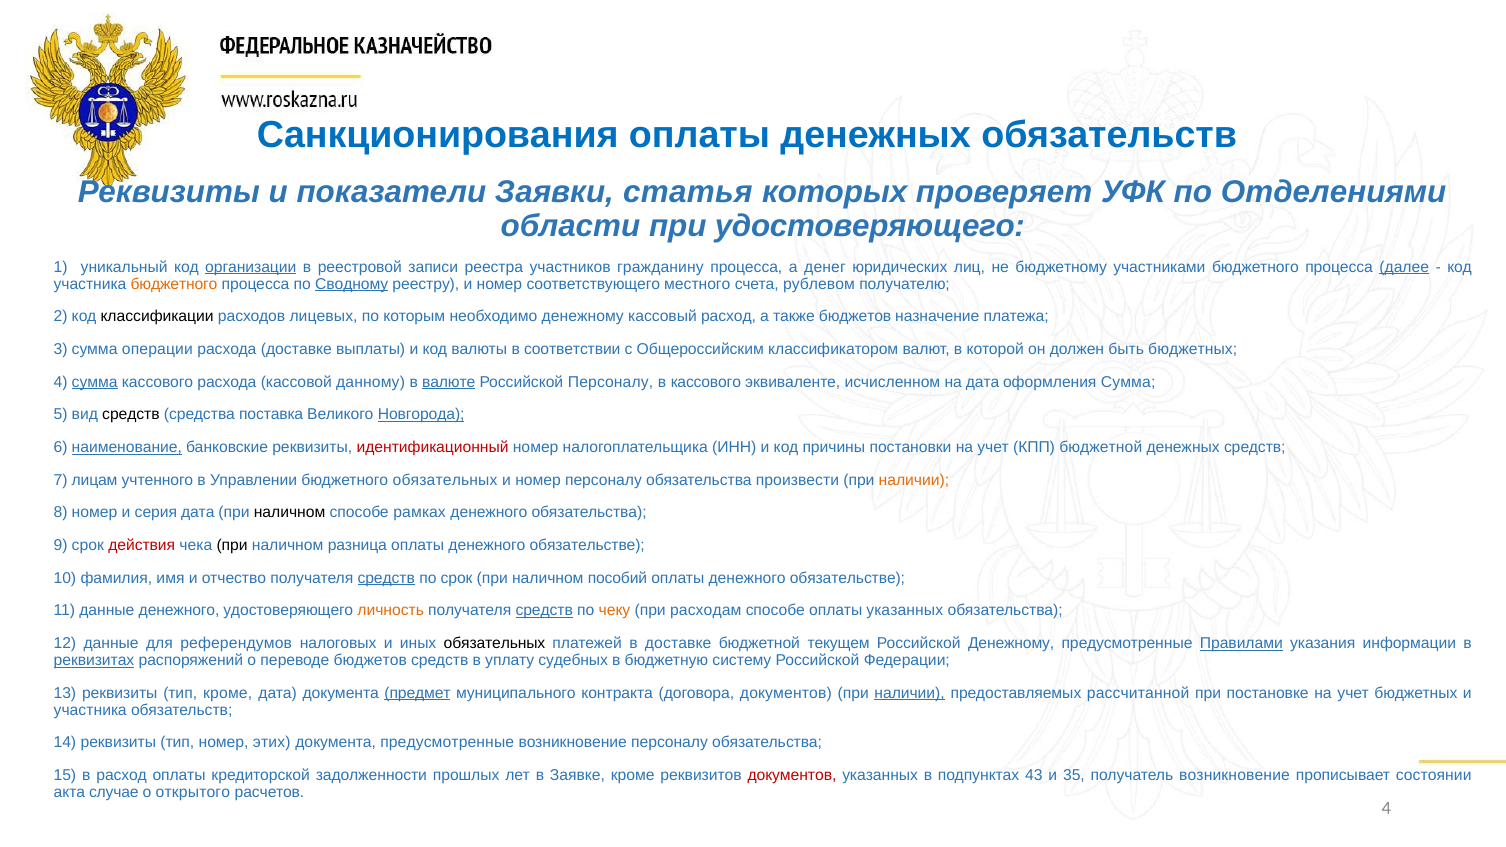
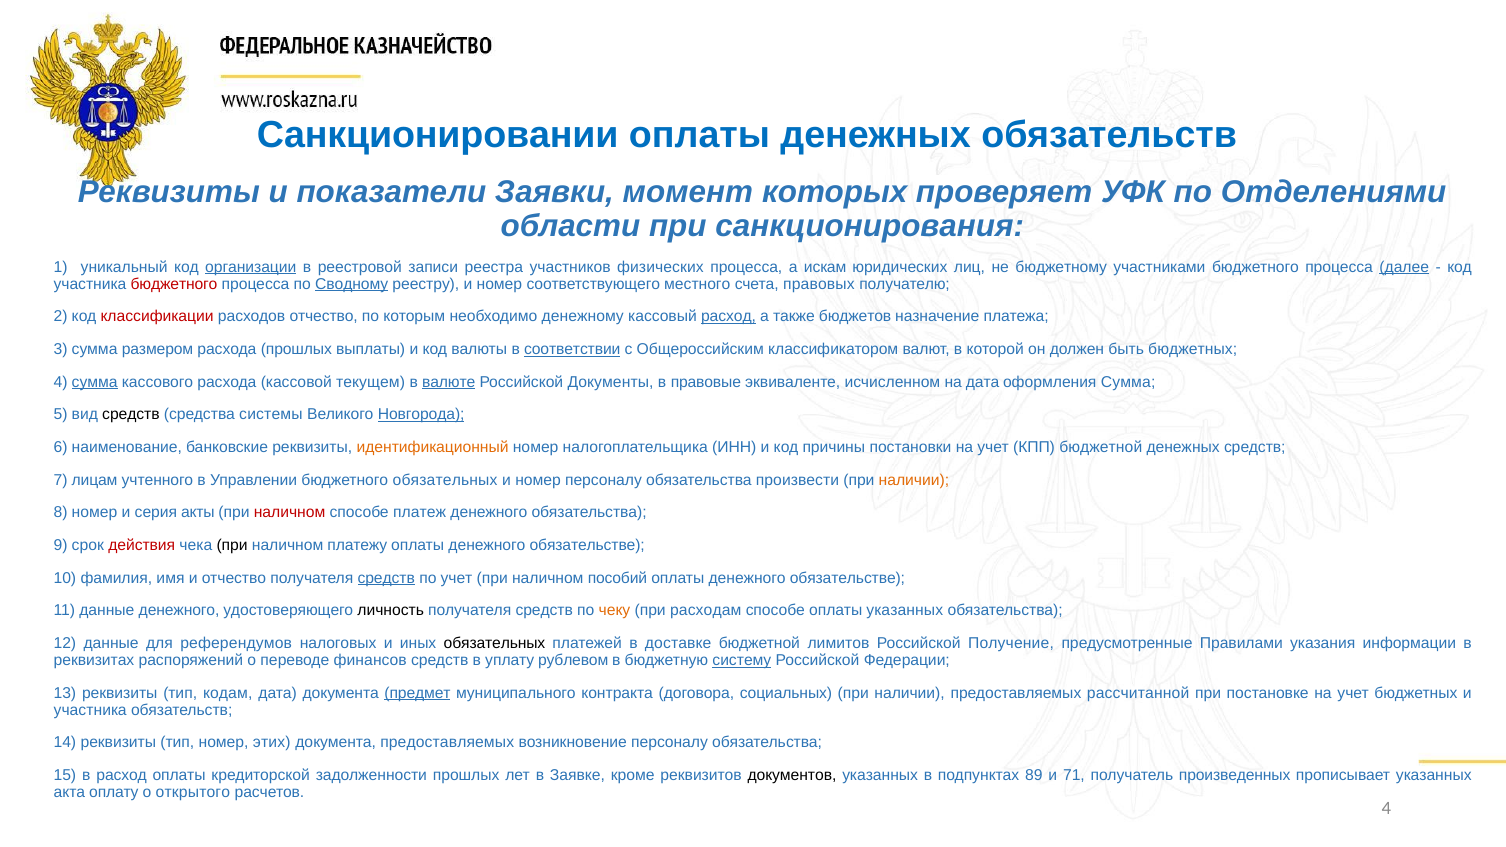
Санкционирования: Санкционирования -> Санкционировании
статья: статья -> момент
при удостоверяющего: удостоверяющего -> санкционирования
гражданину: гражданину -> физических
денег: денег -> искам
бюджетного at (174, 284) colour: orange -> red
рублевом: рублевом -> правовых
классификации colour: black -> red
расходов лицевых: лицевых -> отчество
расход at (728, 317) underline: none -> present
операции: операции -> размером
расхода доставке: доставке -> прошлых
соответствии underline: none -> present
данному: данному -> текущем
Российской Персоналу: Персоналу -> Документы
в кассового: кассового -> правовые
поставка: поставка -> системы
наименование underline: present -> none
идентификационный colour: red -> orange
серия дата: дата -> акты
наличном at (290, 513) colour: black -> red
рамках: рамках -> платеж
разница: разница -> платежу
по срок: срок -> учет
личность colour: orange -> black
средств at (544, 611) underline: present -> none
текущем: текущем -> лимитов
Российской Денежному: Денежному -> Получение
Правилами underline: present -> none
реквизитах underline: present -> none
переводе бюджетов: бюджетов -> финансов
судебных: судебных -> рублевом
систему underline: none -> present
тип кроме: кроме -> кодам
договора документов: документов -> социальных
наличии at (910, 693) underline: present -> none
документа предусмотренные: предусмотренные -> предоставляемых
документов at (792, 775) colour: red -> black
43: 43 -> 89
35: 35 -> 71
получатель возникновение: возникновение -> произведенных
прописывает состоянии: состоянии -> указанных
случае: случае -> оплату
